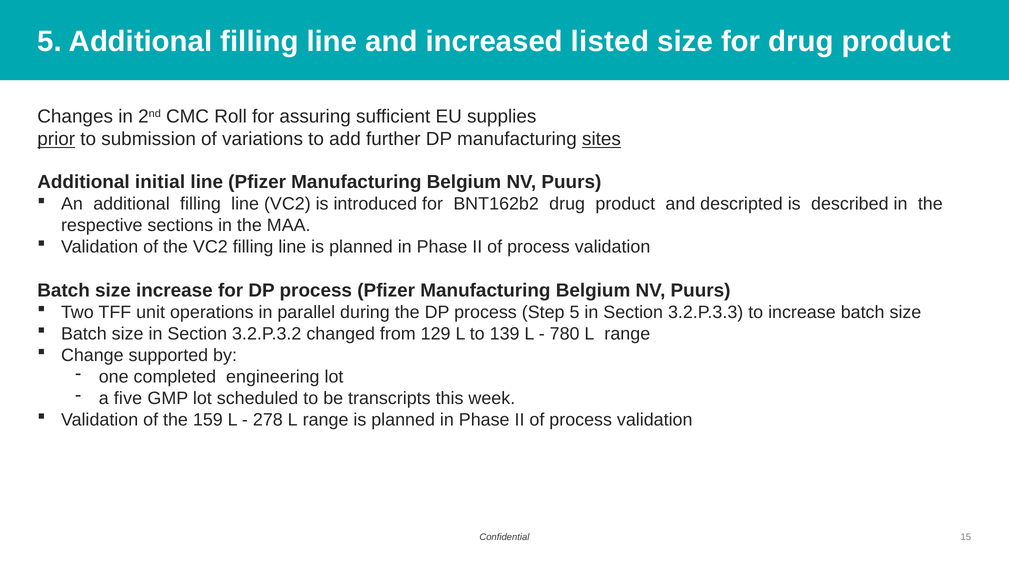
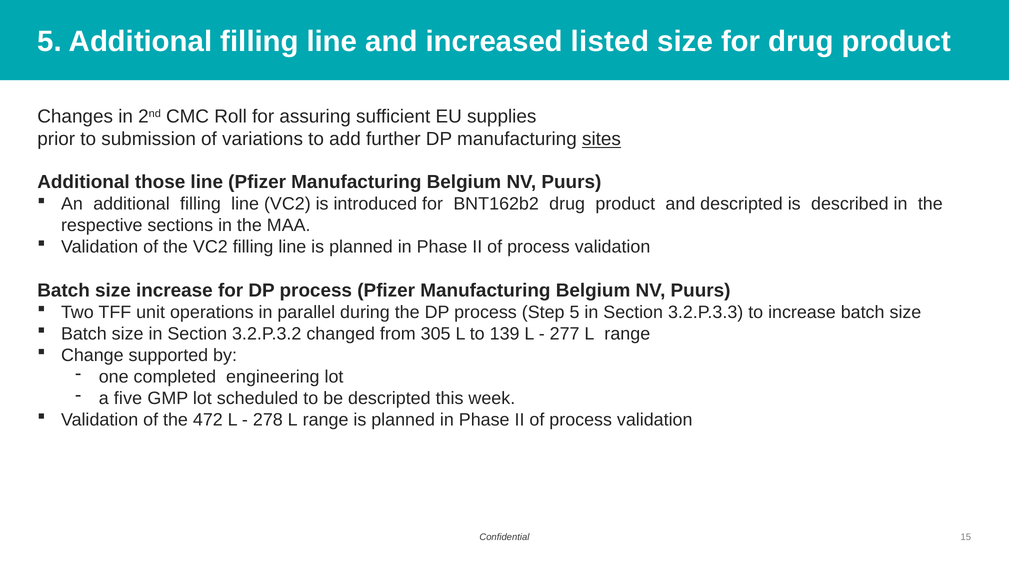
prior underline: present -> none
initial: initial -> those
129: 129 -> 305
780: 780 -> 277
be transcripts: transcripts -> descripted
159: 159 -> 472
